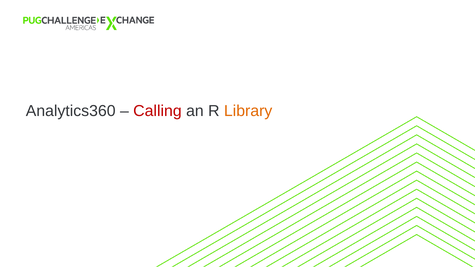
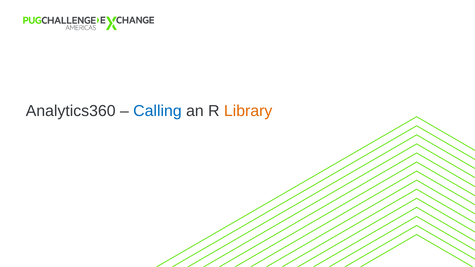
Calling colour: red -> blue
